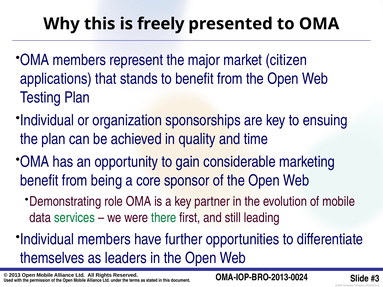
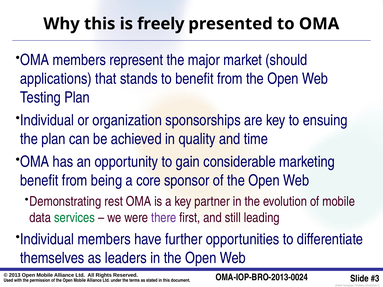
citizen: citizen -> should
role: role -> rest
there colour: green -> purple
